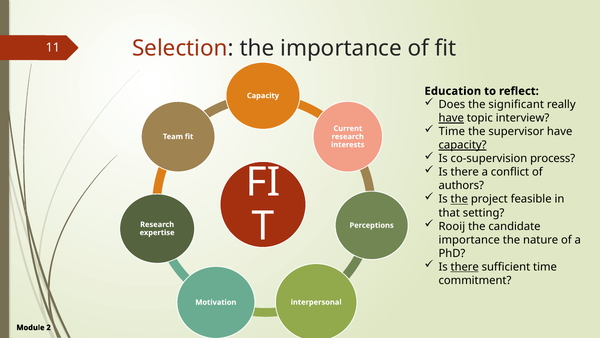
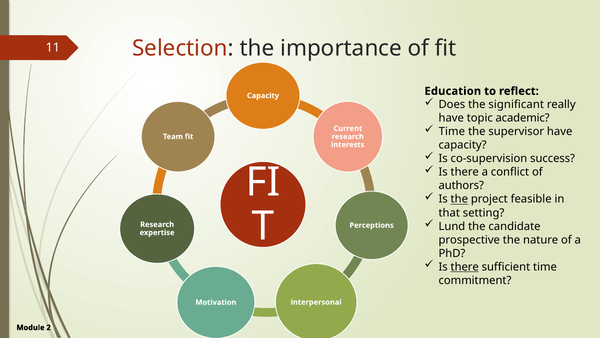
have at (451, 118) underline: present -> none
interview: interview -> academic
capacity at (463, 145) underline: present -> none
process: process -> success
Rooij: Rooij -> Lund
importance at (469, 239): importance -> prospective
